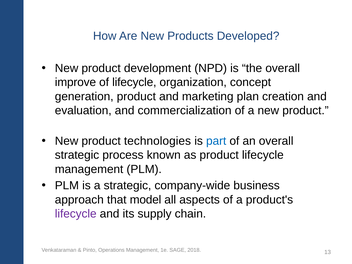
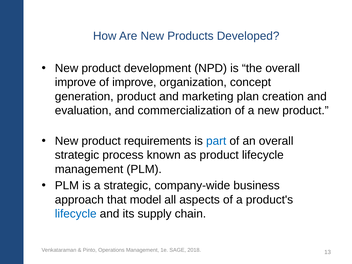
of lifecycle: lifecycle -> improve
technologies: technologies -> requirements
lifecycle at (76, 214) colour: purple -> blue
